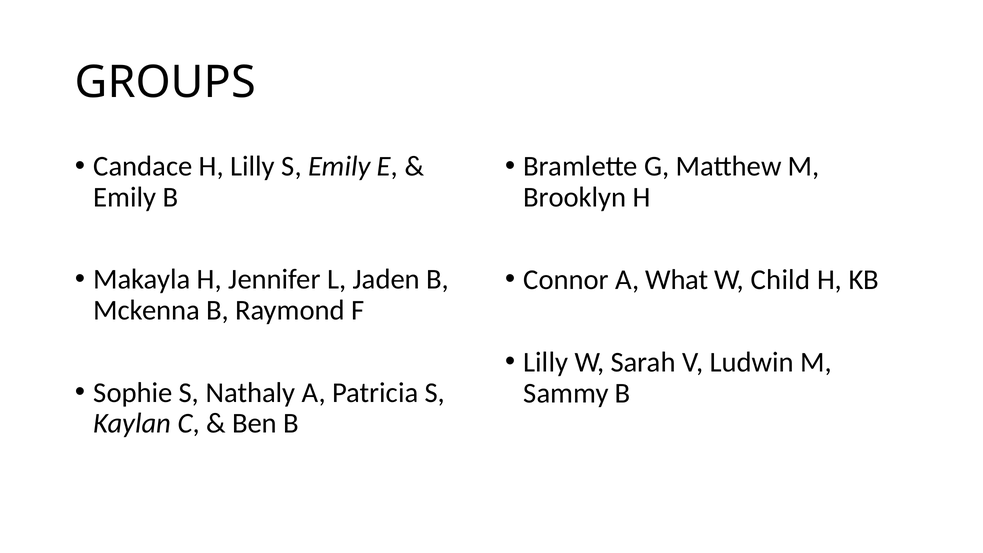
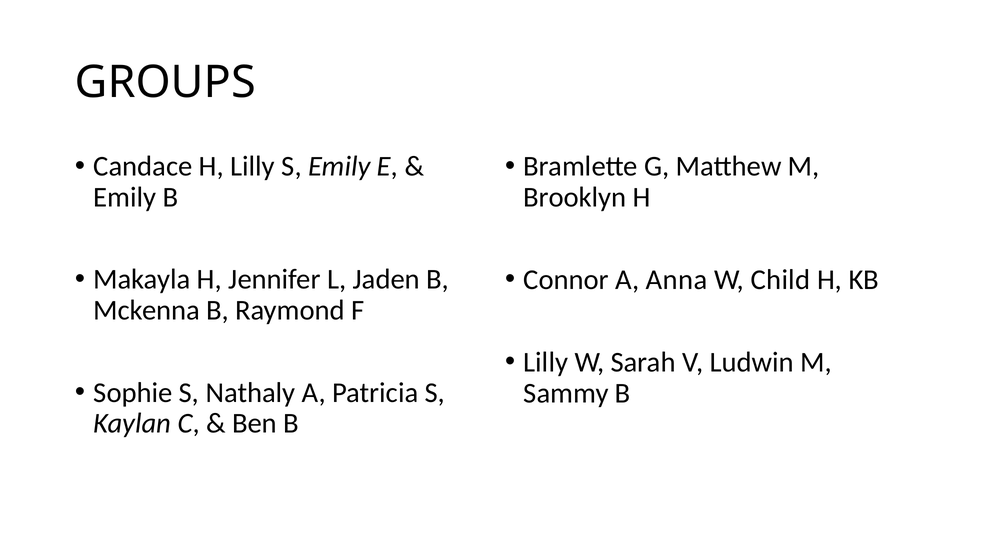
What: What -> Anna
